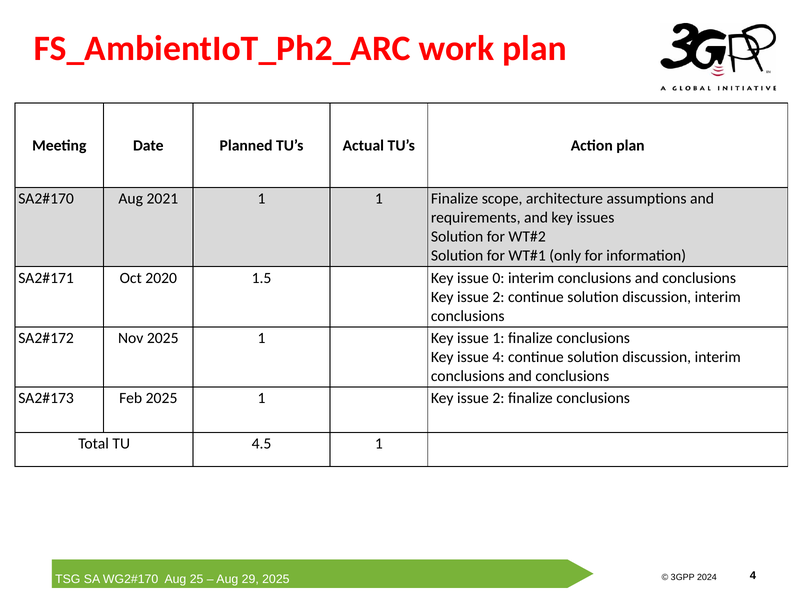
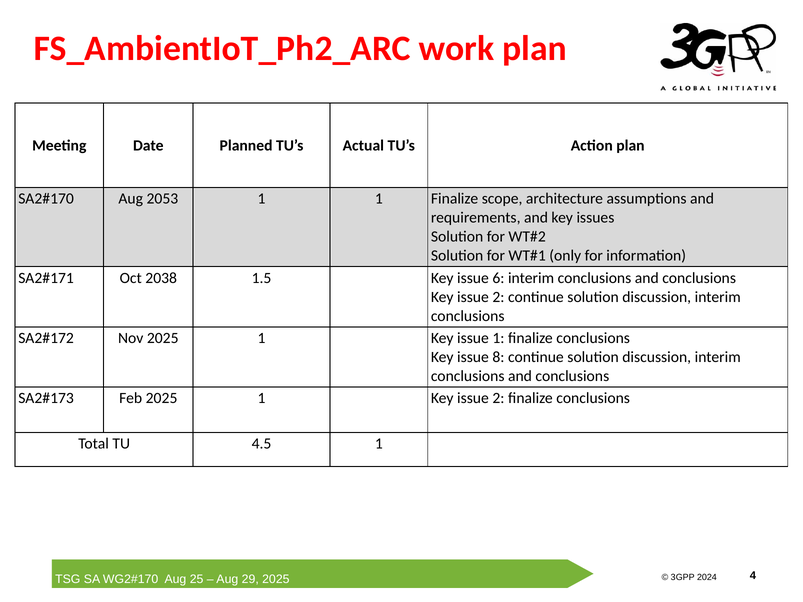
2021: 2021 -> 2053
2020: 2020 -> 2038
0: 0 -> 6
issue 4: 4 -> 8
